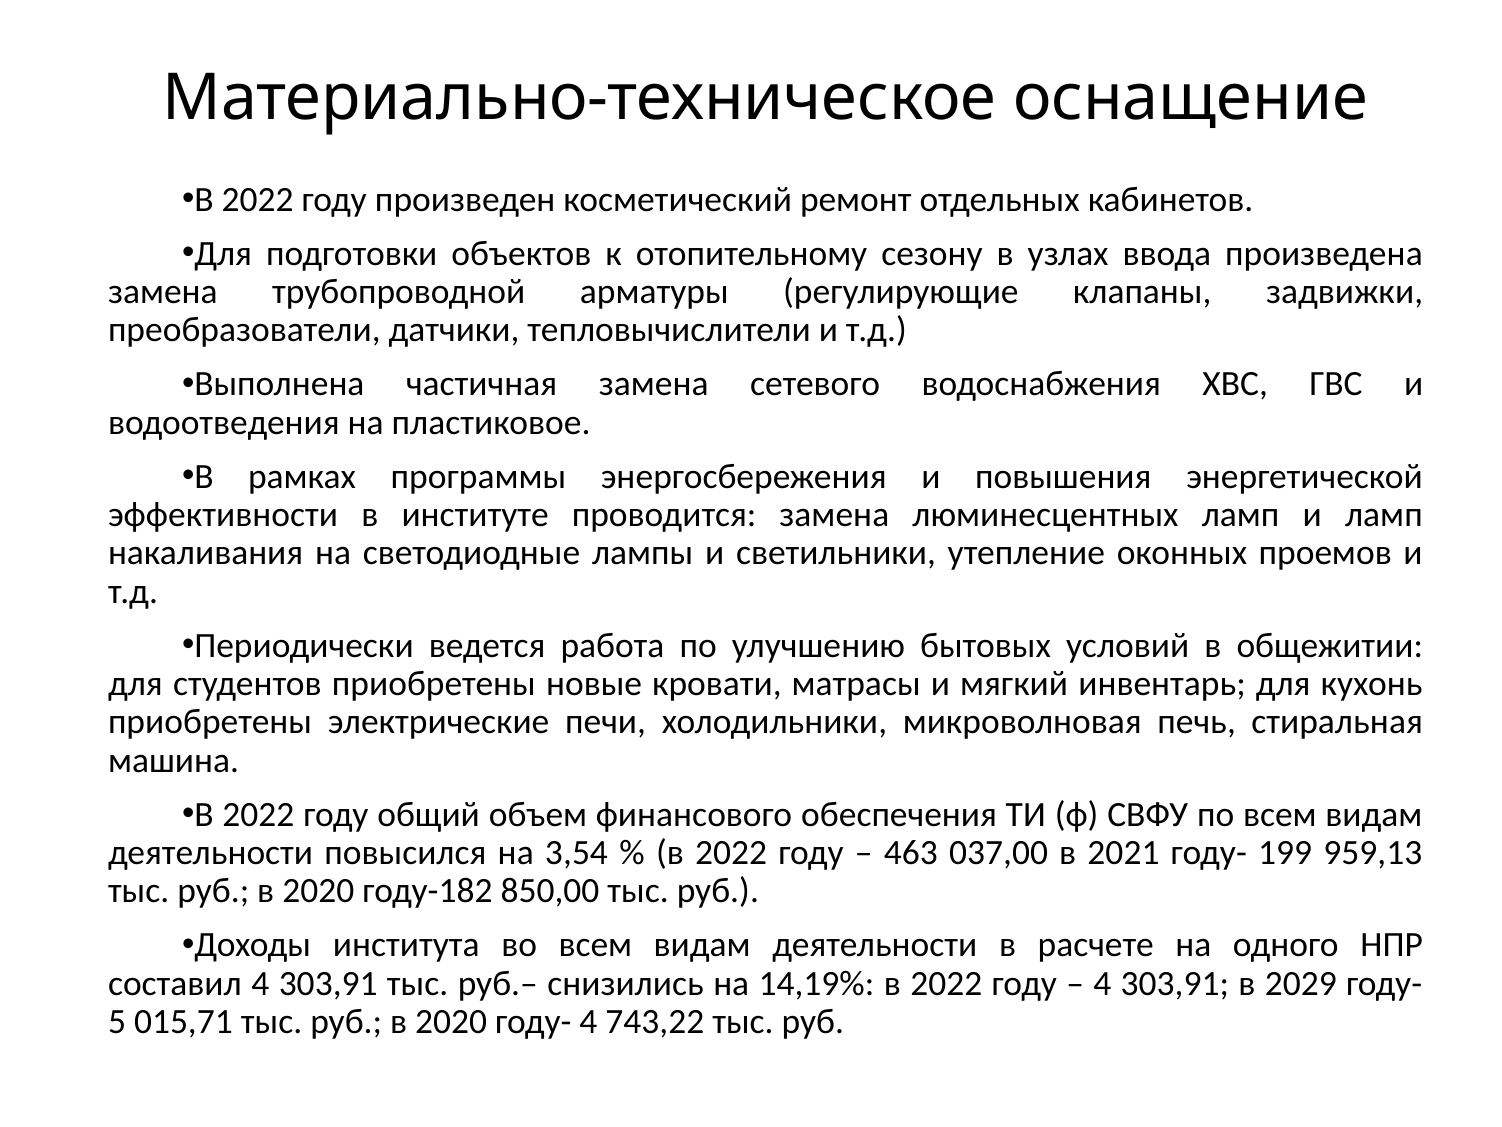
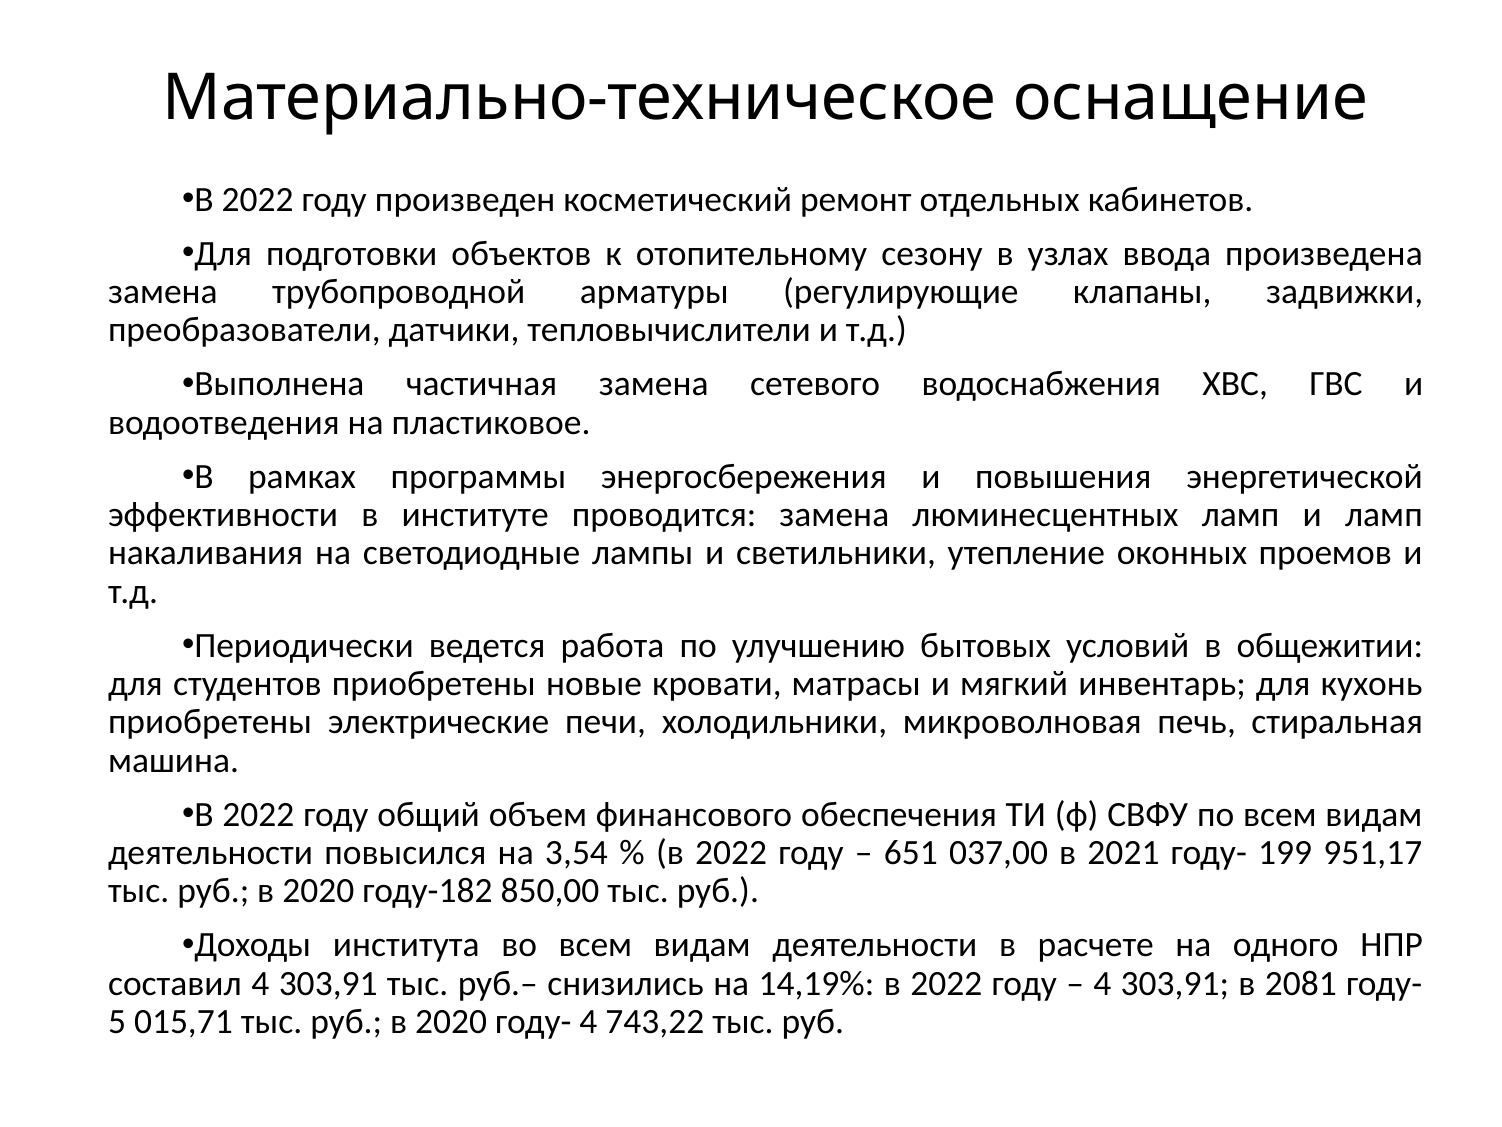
463: 463 -> 651
959,13: 959,13 -> 951,17
2029: 2029 -> 2081
